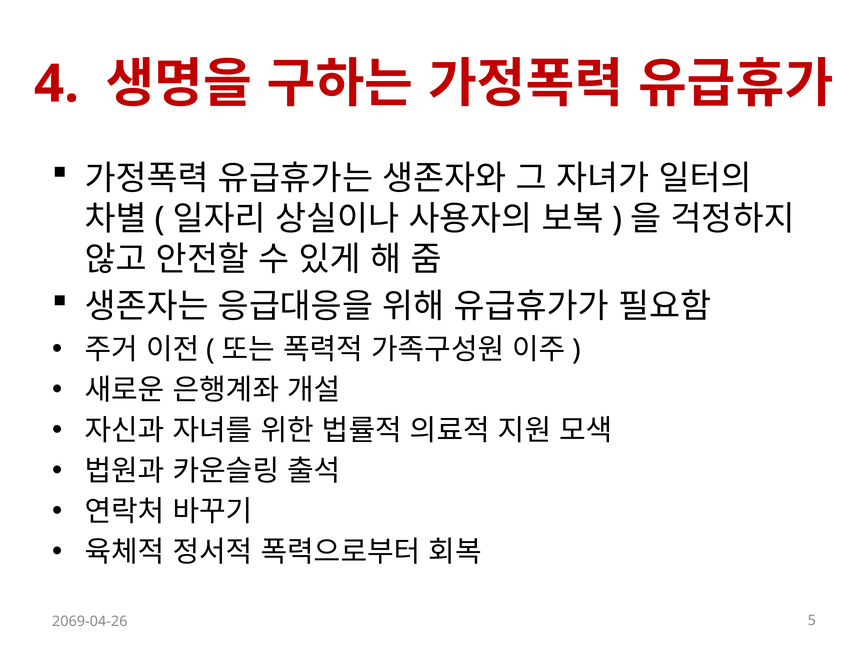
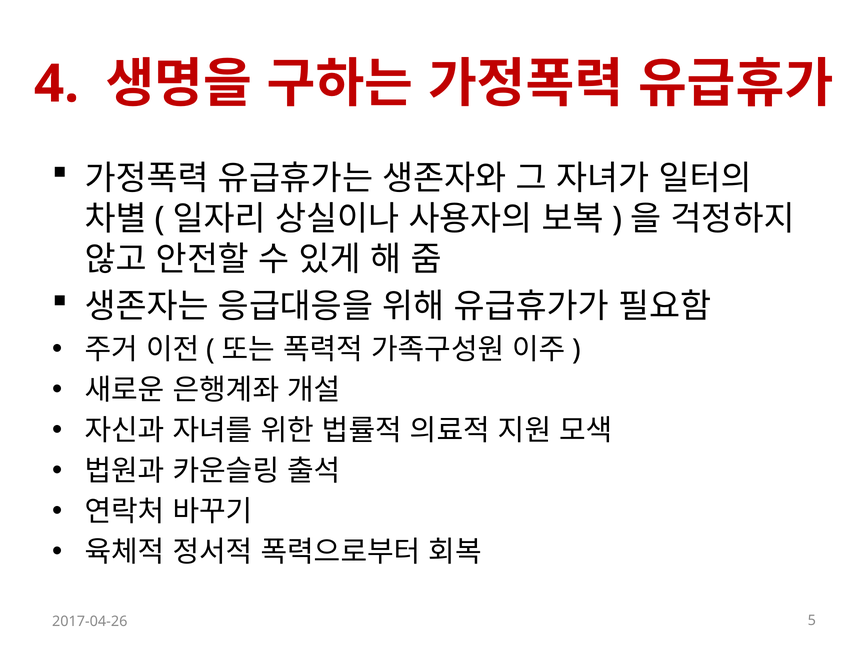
2069-04-26: 2069-04-26 -> 2017-04-26
